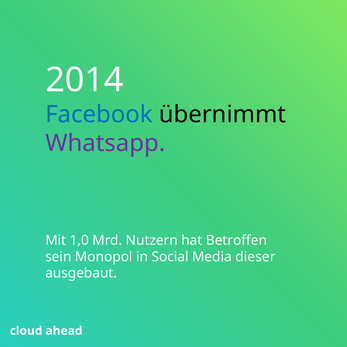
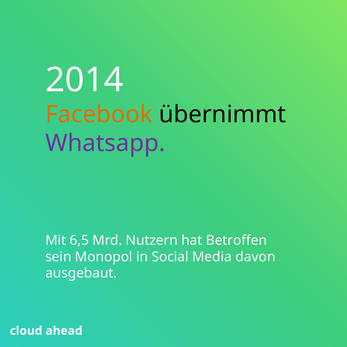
Facebook colour: blue -> orange
1,0: 1,0 -> 6,5
dieser: dieser -> davon
